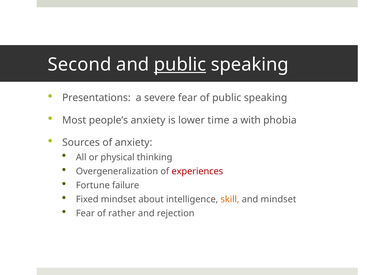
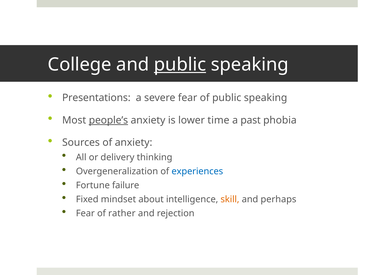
Second: Second -> College
people’s underline: none -> present
with: with -> past
physical: physical -> delivery
experiences colour: red -> blue
and mindset: mindset -> perhaps
